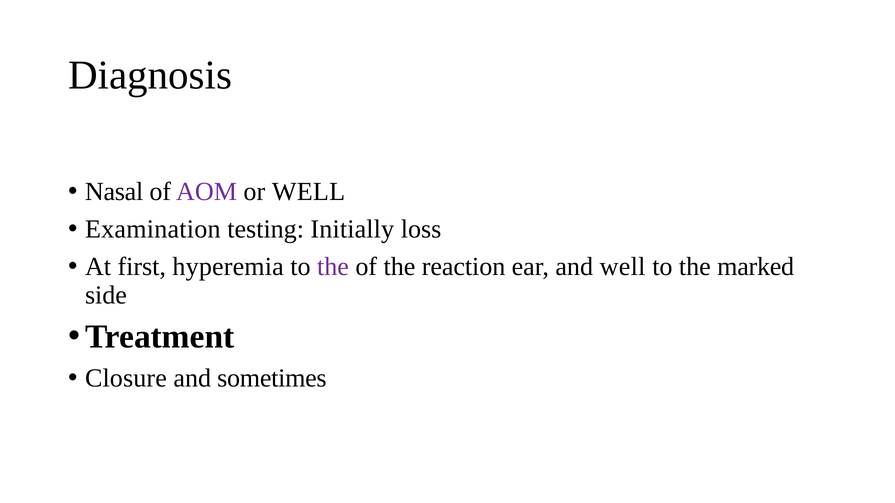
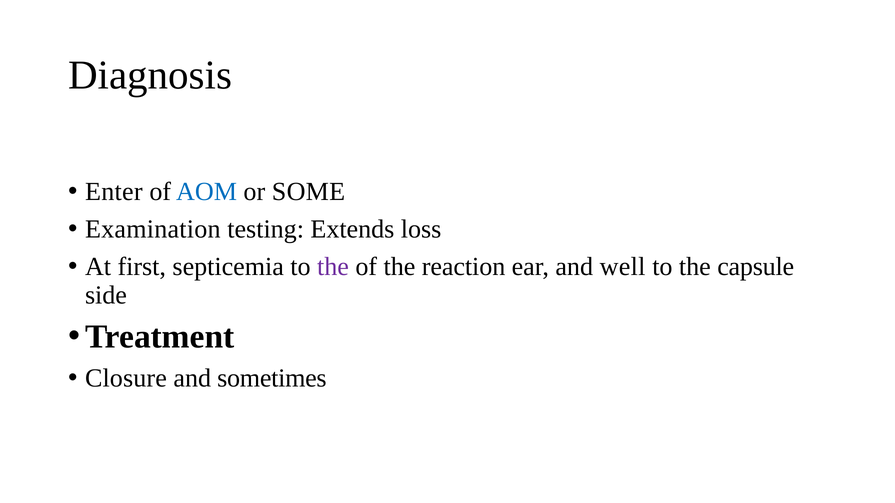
Nasal: Nasal -> Enter
AOM colour: purple -> blue
or WELL: WELL -> SOME
Initially: Initially -> Extends
hyperemia: hyperemia -> septicemia
marked: marked -> capsule
